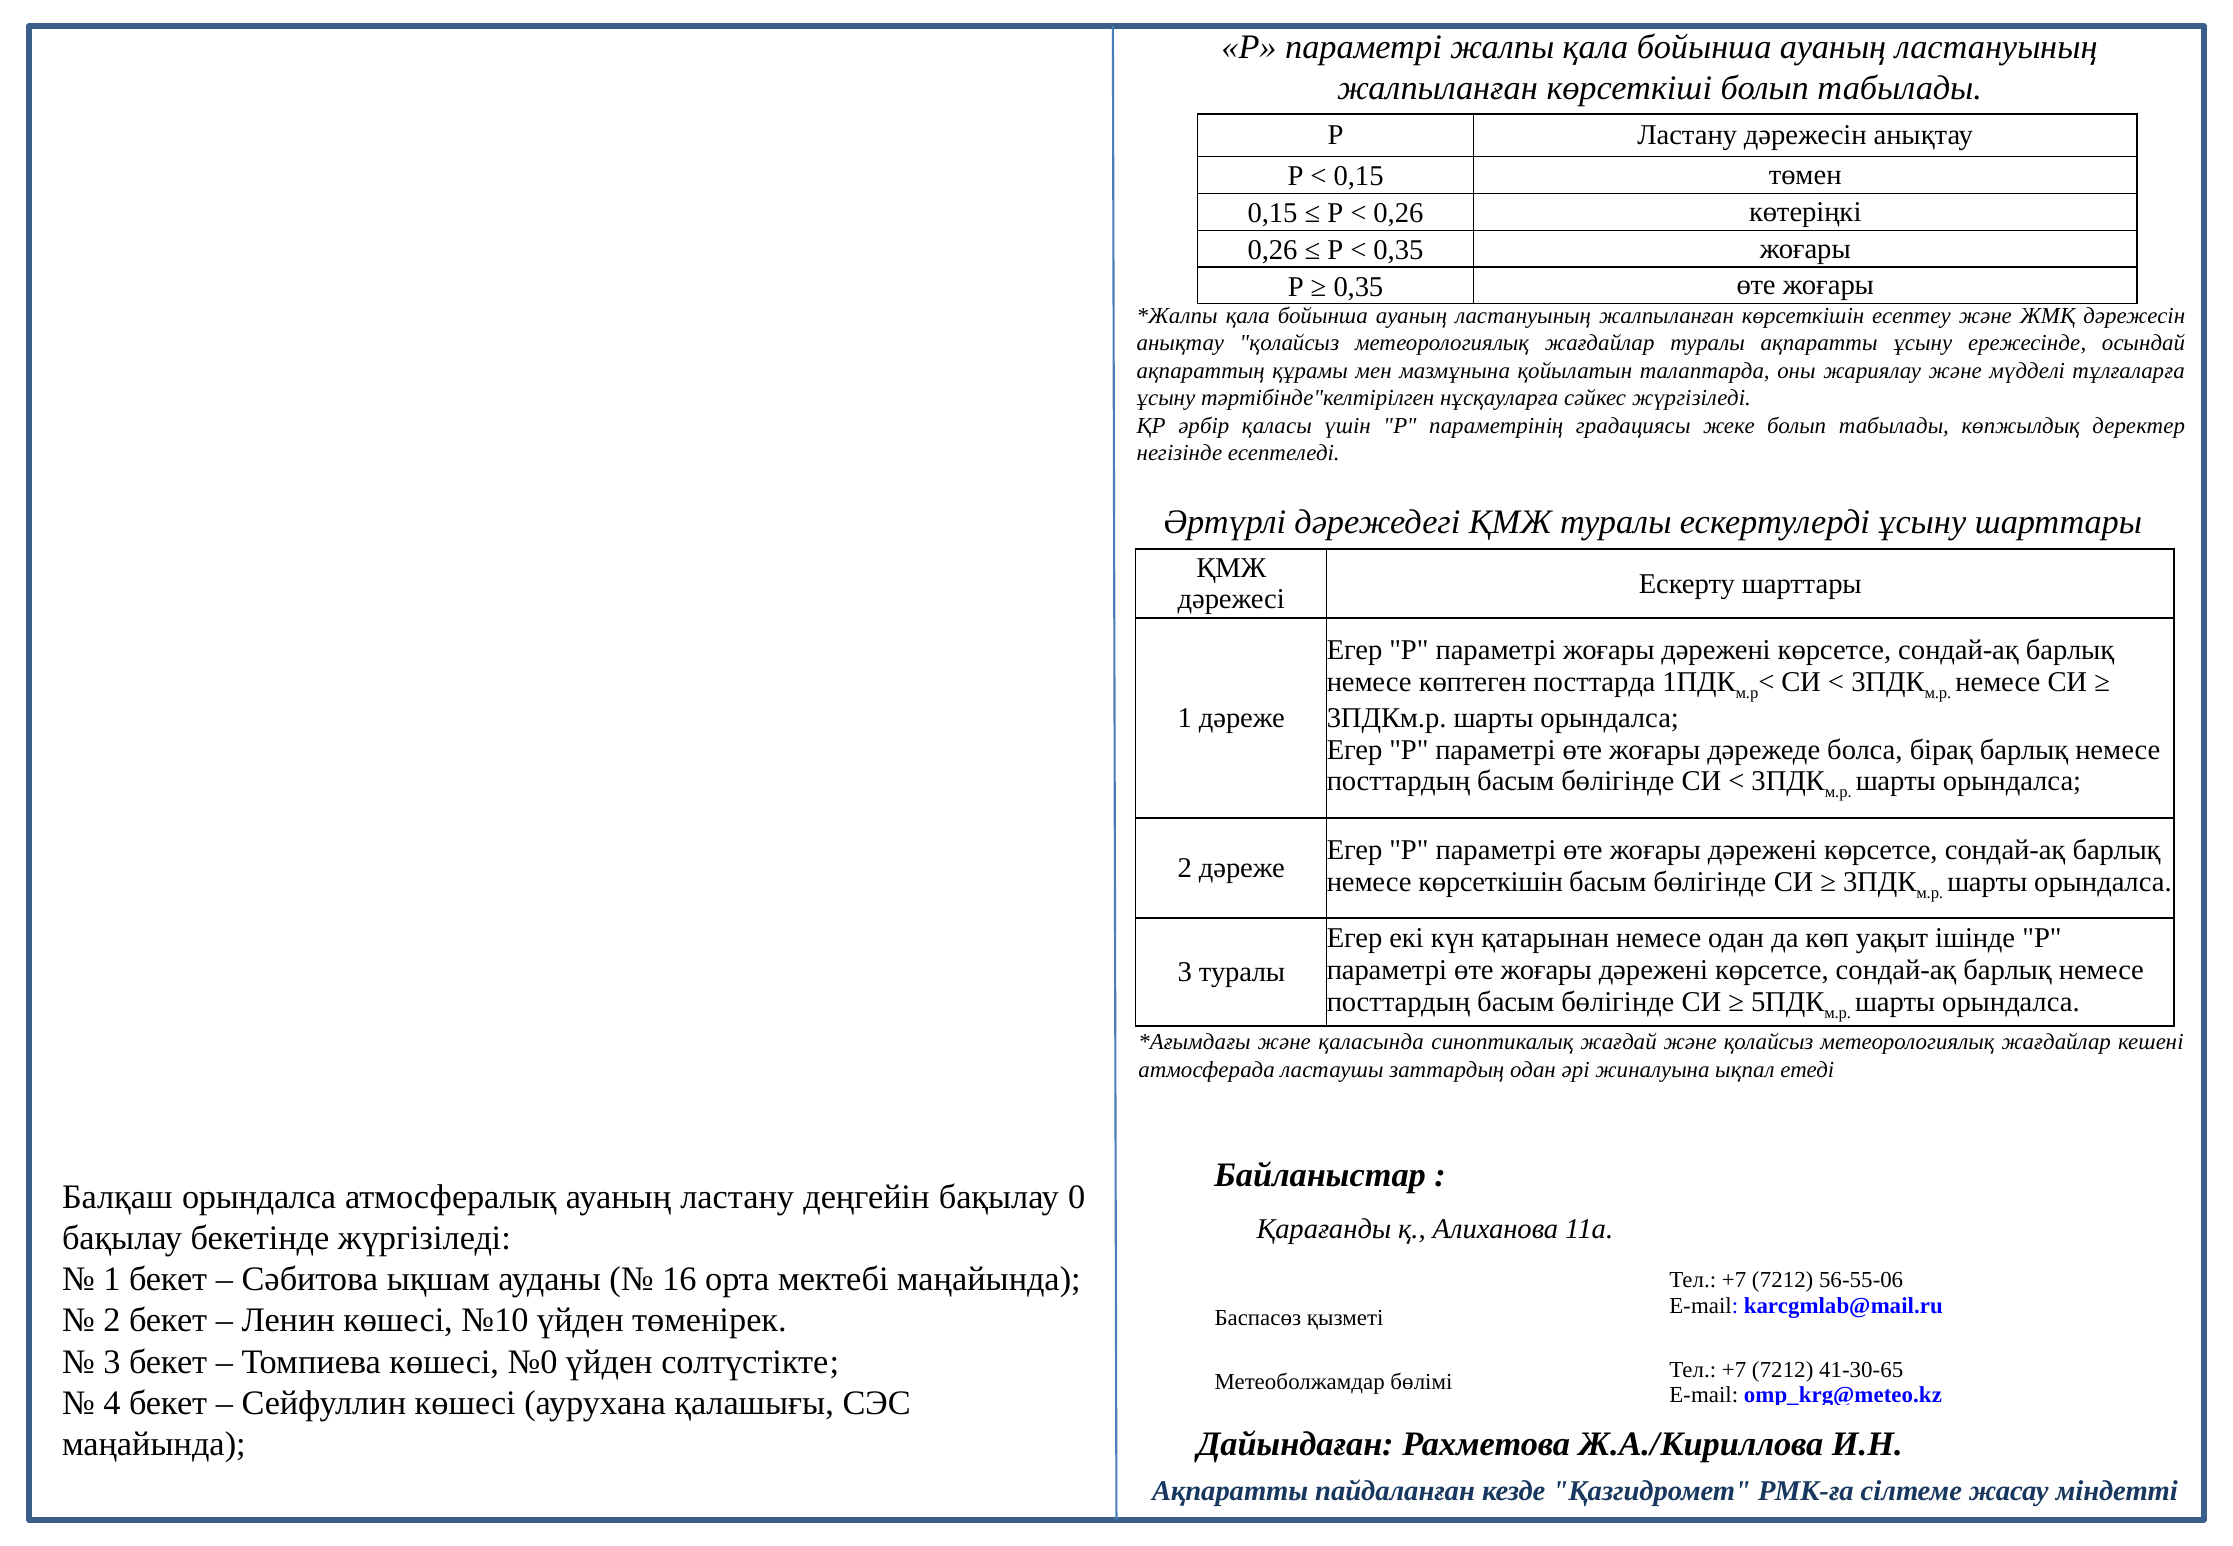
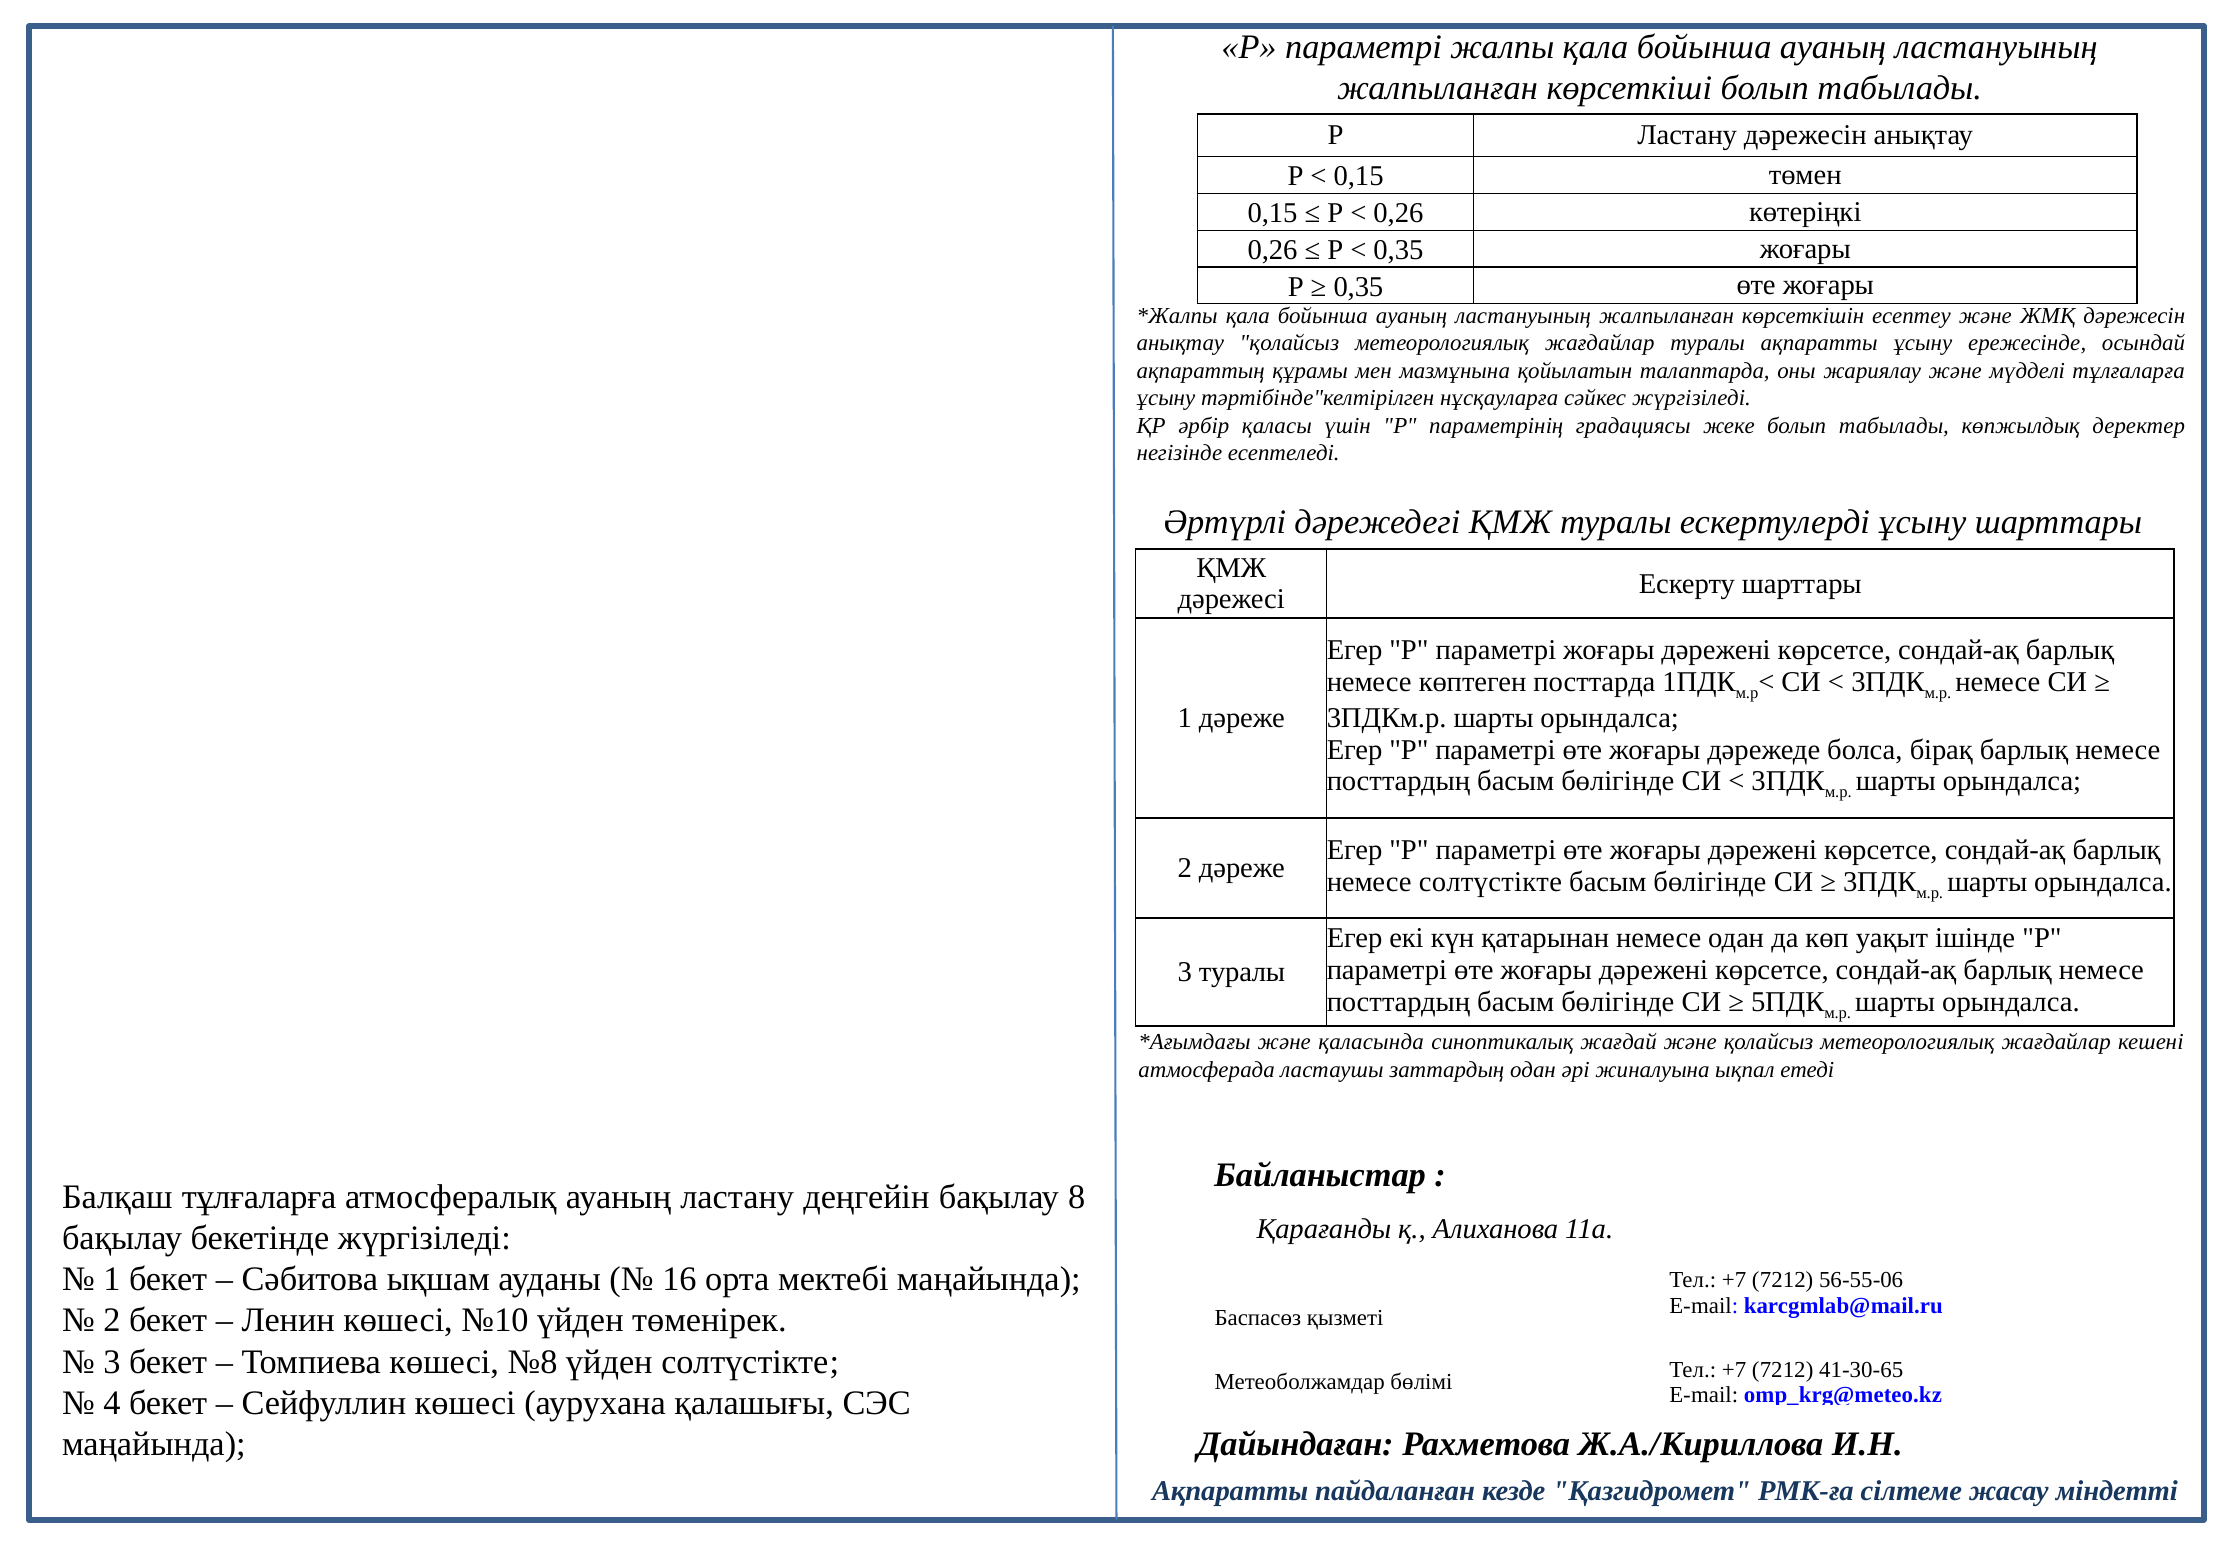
немесе көрсеткішін: көрсеткішін -> солтүстікте
Балқаш орындалса: орындалса -> тұлғаларға
0: 0 -> 8
№0: №0 -> №8
